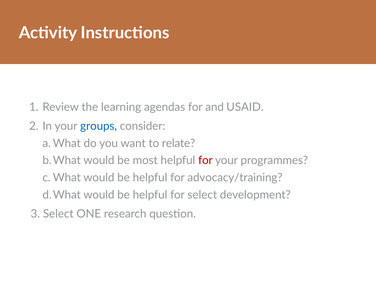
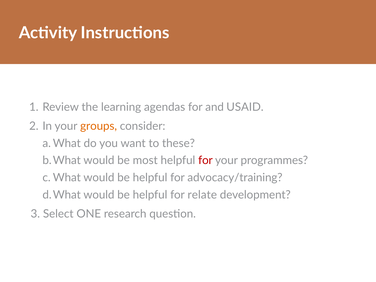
groups colour: blue -> orange
relate: relate -> these
for select: select -> relate
